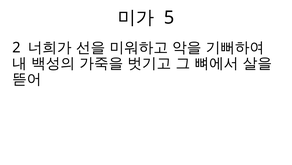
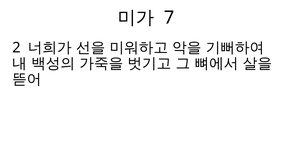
5: 5 -> 7
